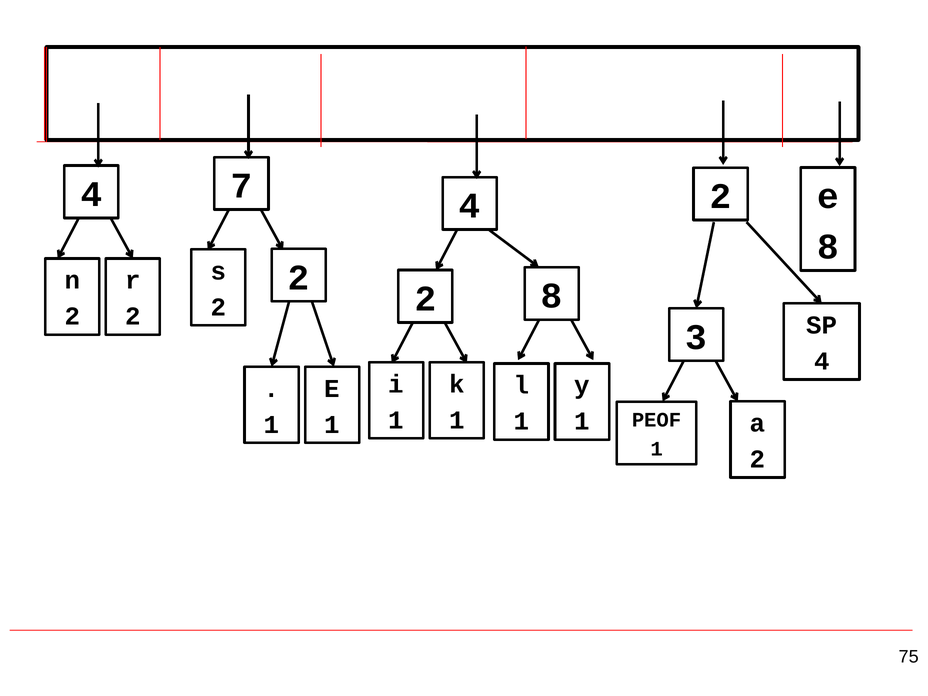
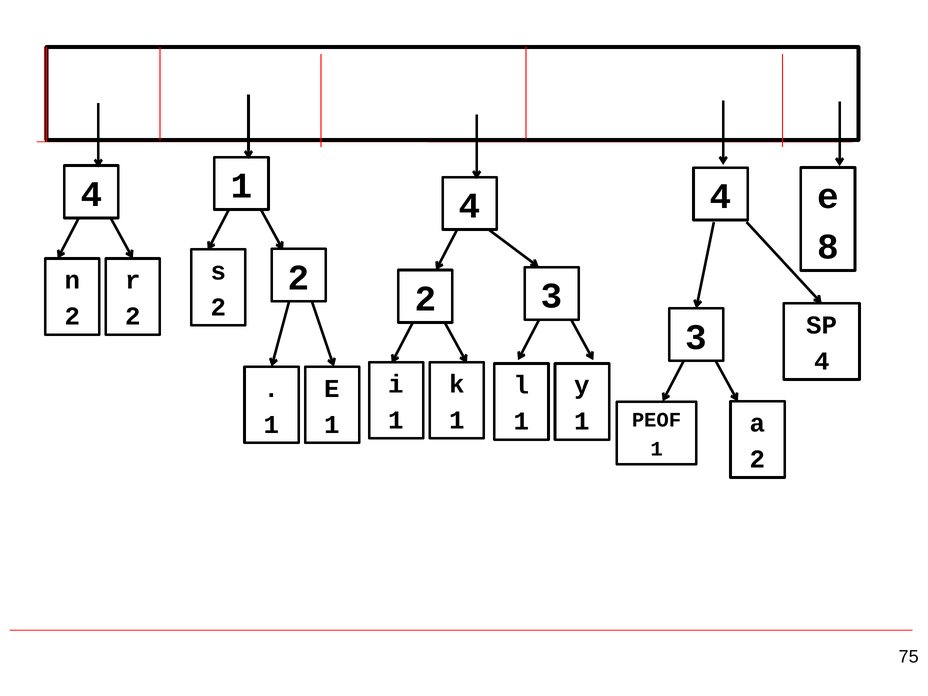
4 7: 7 -> 1
4 2: 2 -> 4
2 8: 8 -> 3
